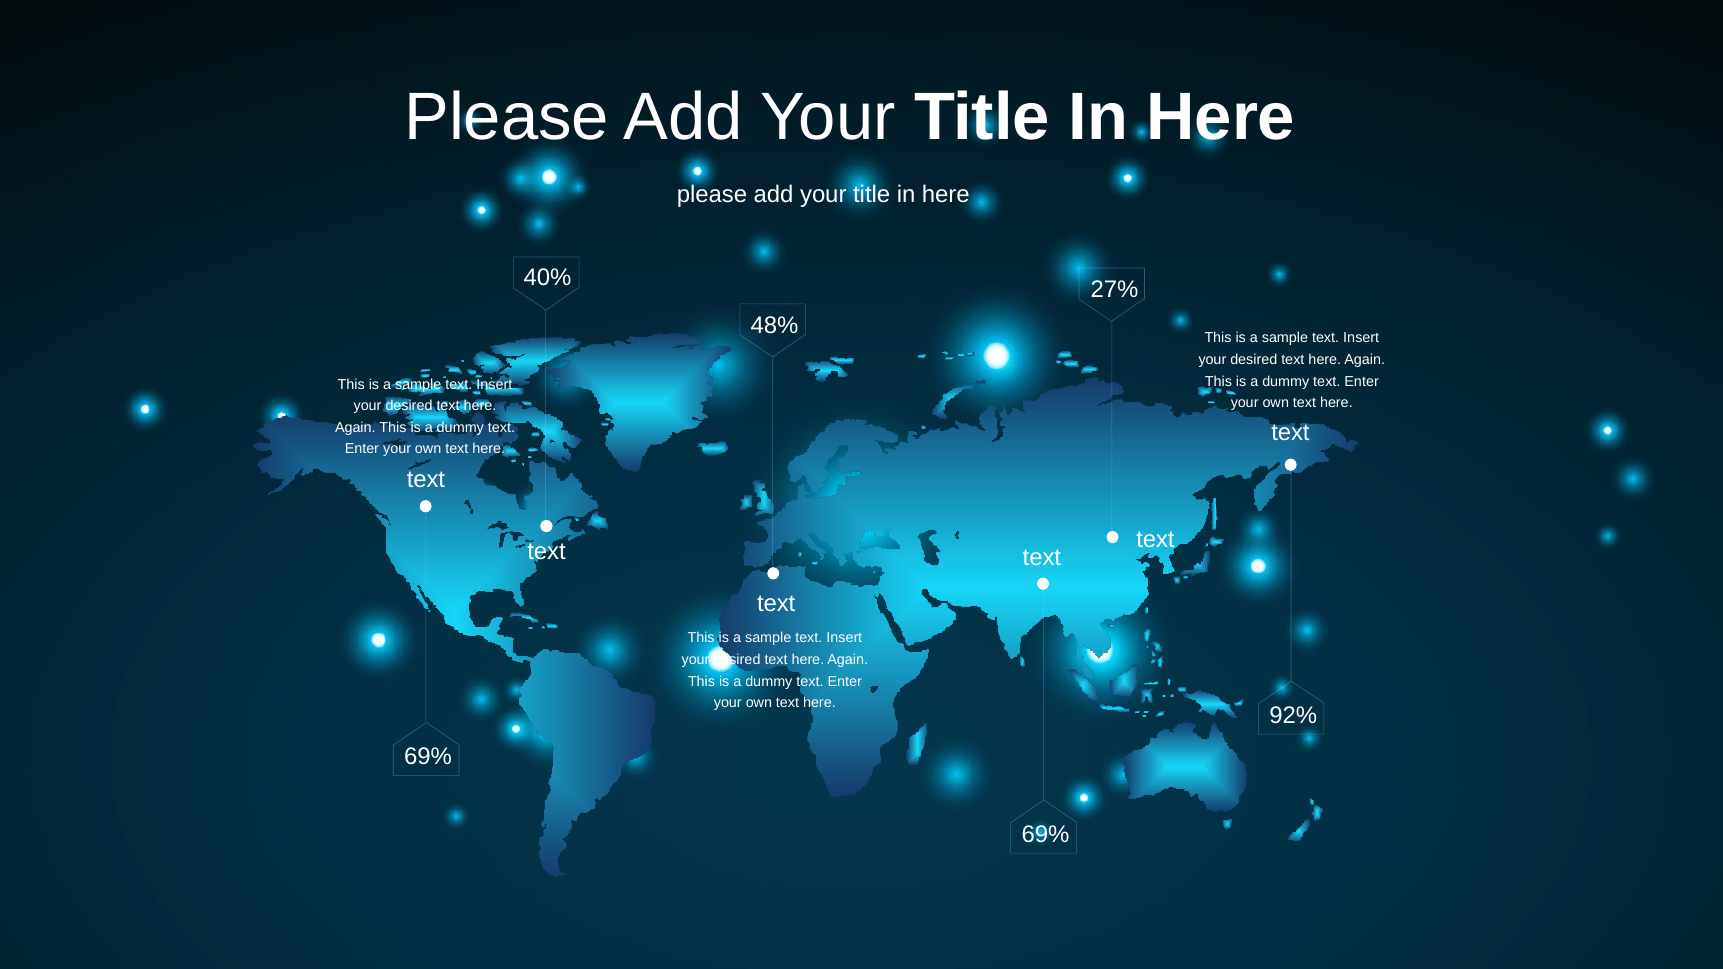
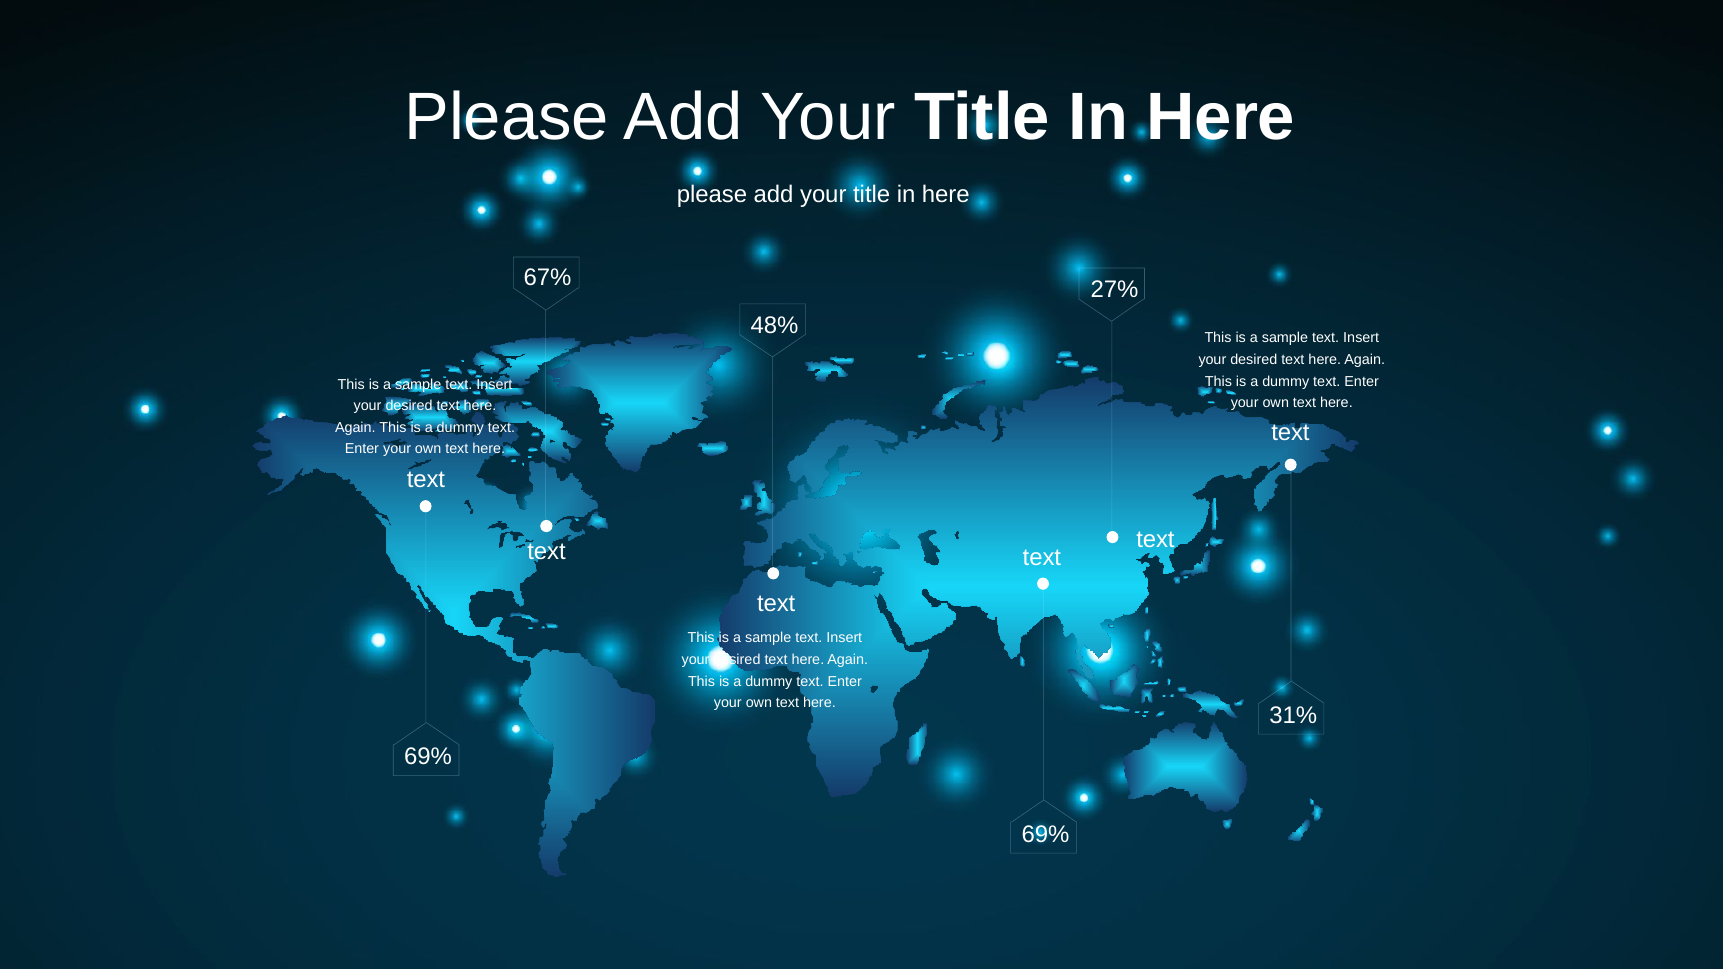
40%: 40% -> 67%
92%: 92% -> 31%
